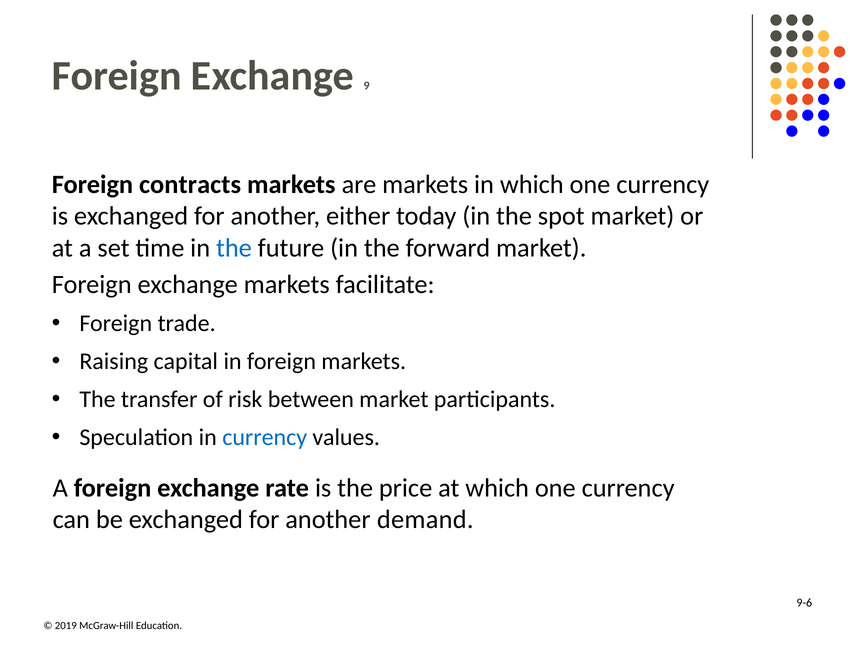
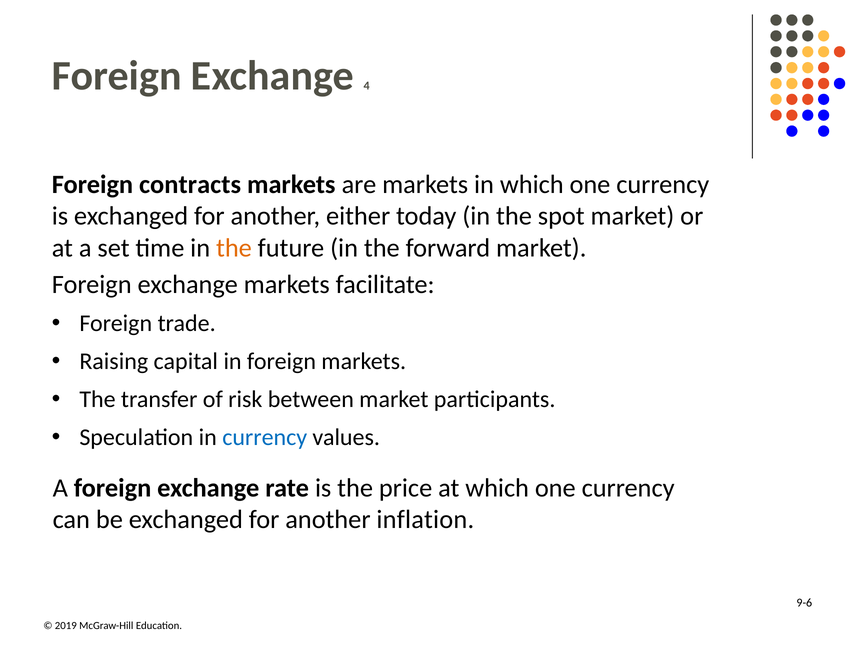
9: 9 -> 4
the at (234, 248) colour: blue -> orange
demand: demand -> inflation
